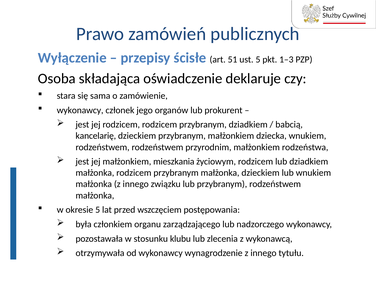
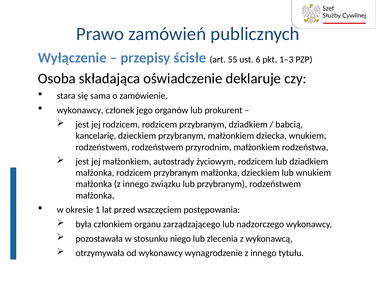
51: 51 -> 55
ust 5: 5 -> 6
mieszkania: mieszkania -> autostrady
okresie 5: 5 -> 1
klubu: klubu -> niego
